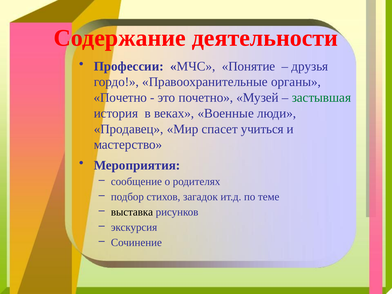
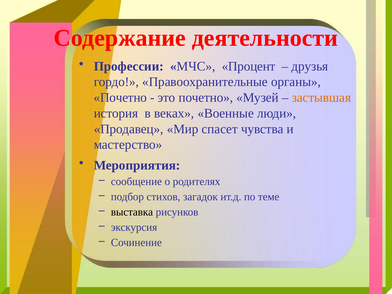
Понятие: Понятие -> Процент
застывшая colour: green -> orange
учиться: учиться -> чувства
